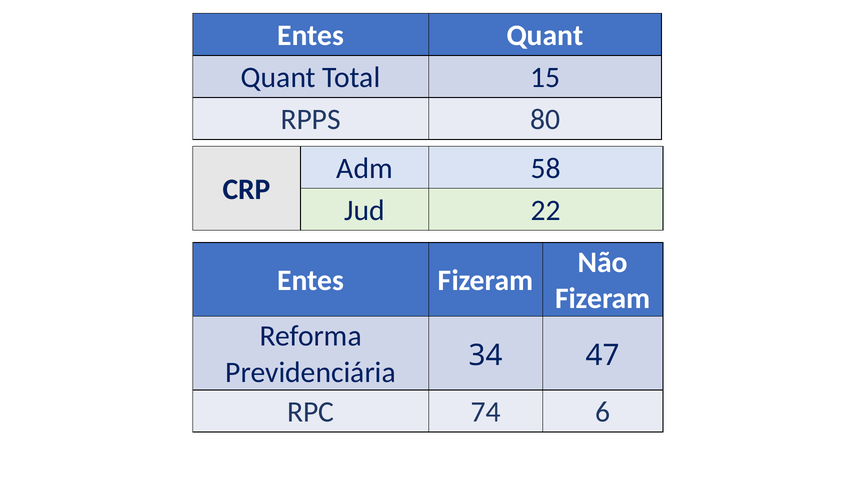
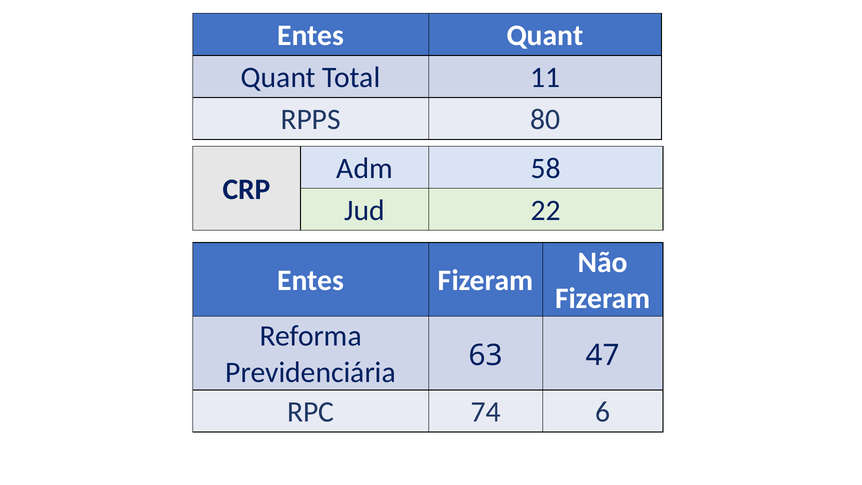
15: 15 -> 11
34: 34 -> 63
